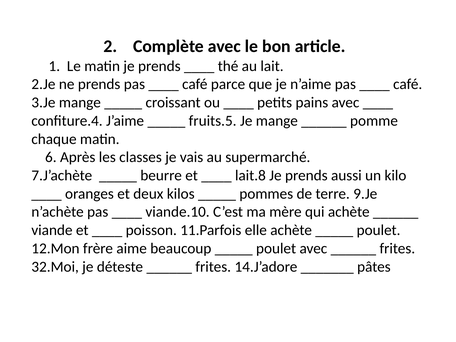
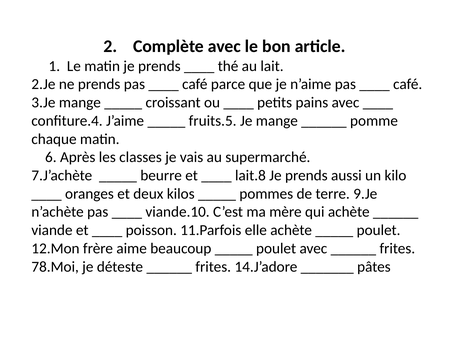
32.Moi: 32.Moi -> 78.Moi
